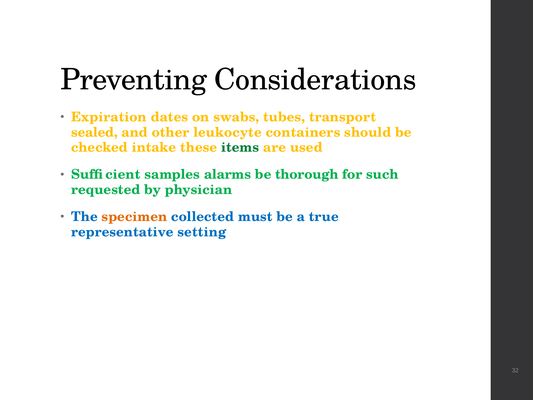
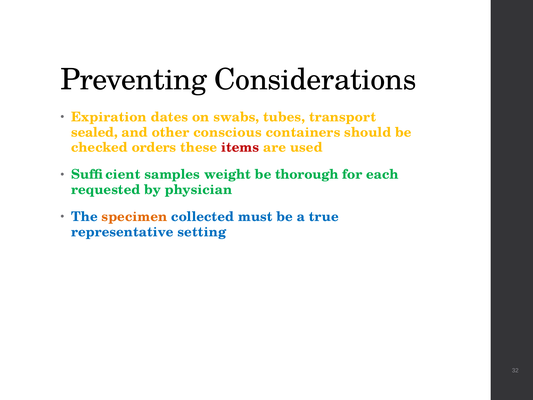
leukocyte: leukocyte -> conscious
intake: intake -> orders
items colour: green -> red
alarms: alarms -> weight
such: such -> each
